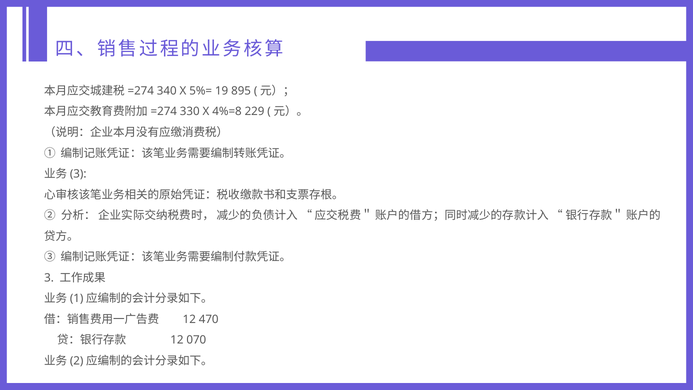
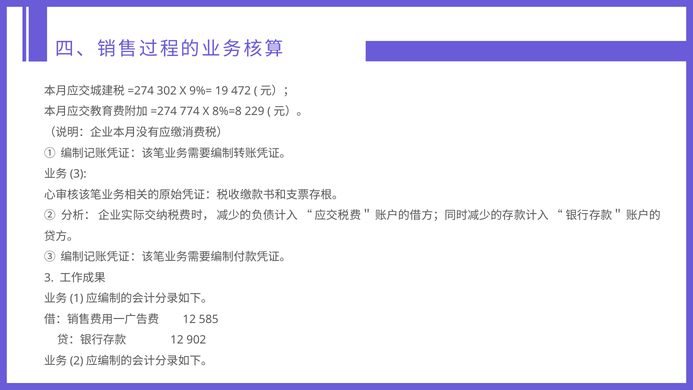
340: 340 -> 302
5%=: 5%= -> 9%=
895: 895 -> 472
330: 330 -> 774
4%=8: 4%=8 -> 8%=8
470: 470 -> 585
070: 070 -> 902
